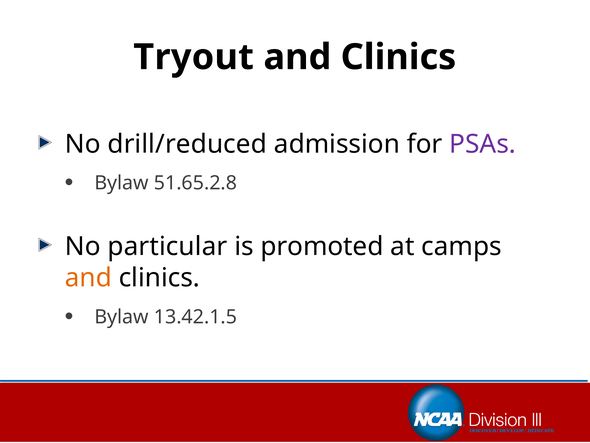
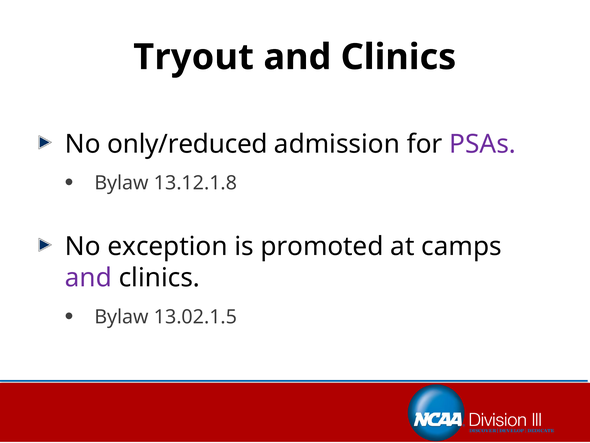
drill/reduced: drill/reduced -> only/reduced
51.65.2.8: 51.65.2.8 -> 13.12.1.8
particular: particular -> exception
and at (88, 278) colour: orange -> purple
13.42.1.5: 13.42.1.5 -> 13.02.1.5
